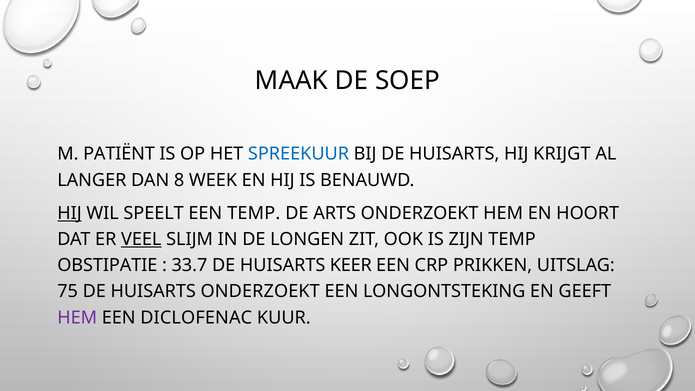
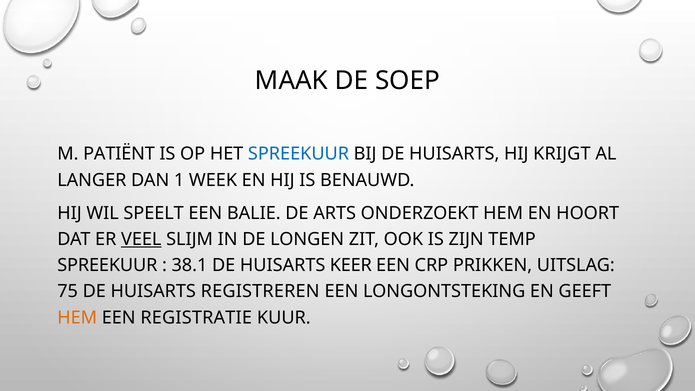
8: 8 -> 1
HIJ at (70, 213) underline: present -> none
EEN TEMP: TEMP -> BALIE
OBSTIPATIE at (107, 265): OBSTIPATIE -> SPREEKUUR
33.7: 33.7 -> 38.1
HUISARTS ONDERZOEKT: ONDERZOEKT -> REGISTREREN
HEM at (77, 317) colour: purple -> orange
DICLOFENAC: DICLOFENAC -> REGISTRATIE
